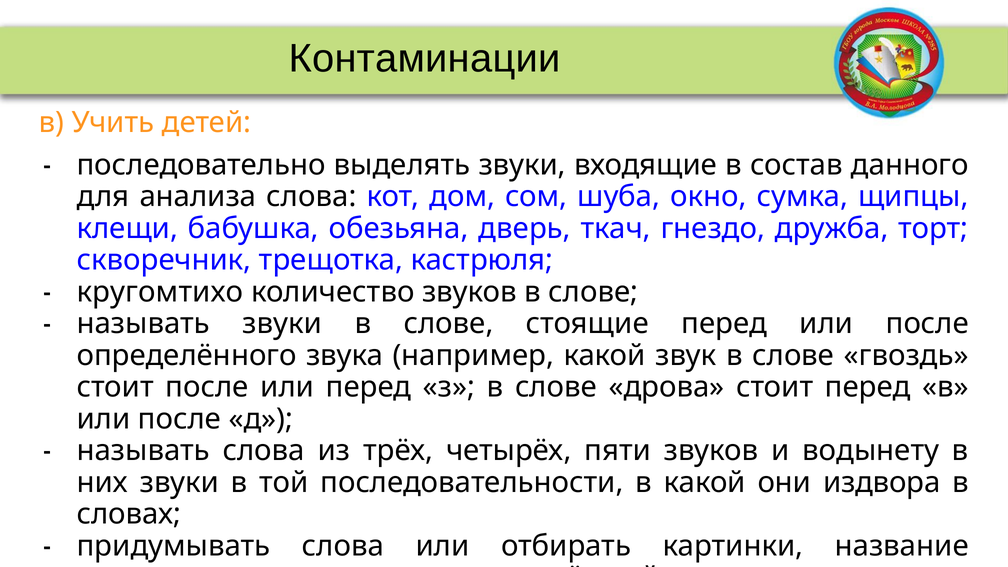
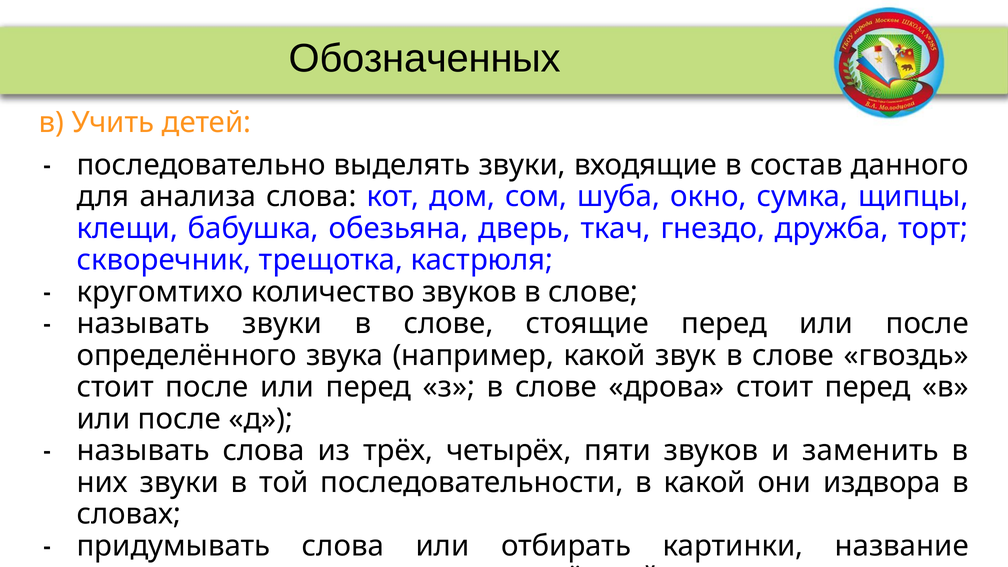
Контаминации: Контаминации -> Обозначенных
водынету: водынету -> заменить
